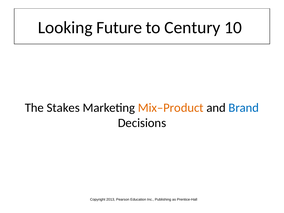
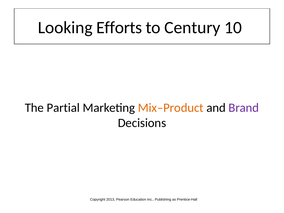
Future: Future -> Efforts
Stakes: Stakes -> Partial
Brand colour: blue -> purple
